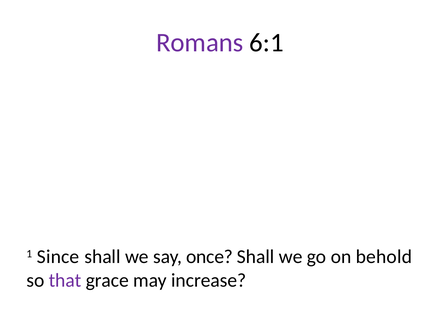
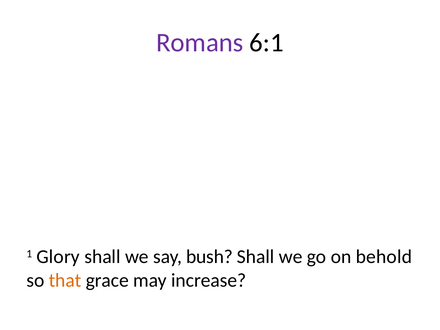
Since: Since -> Glory
once: once -> bush
that colour: purple -> orange
